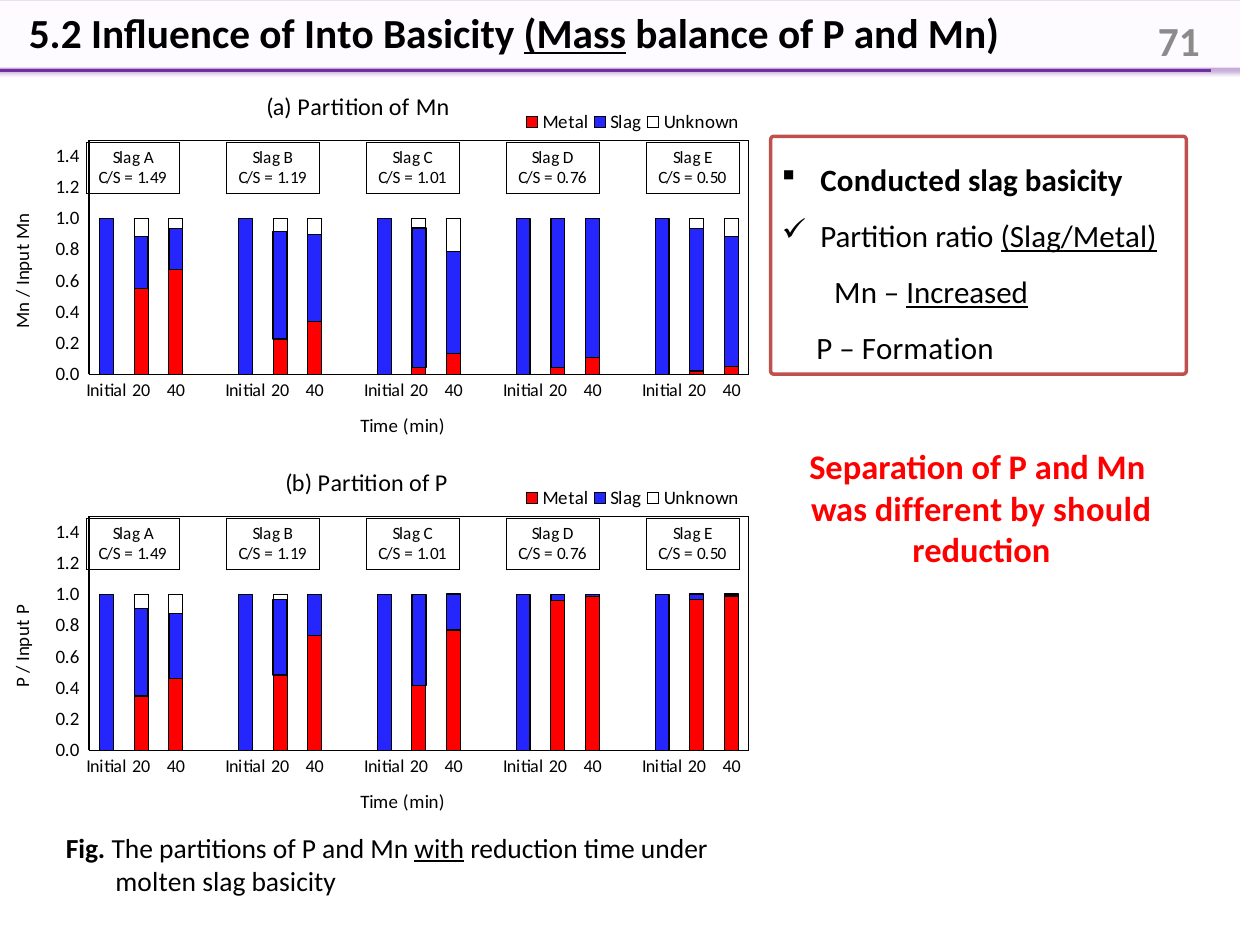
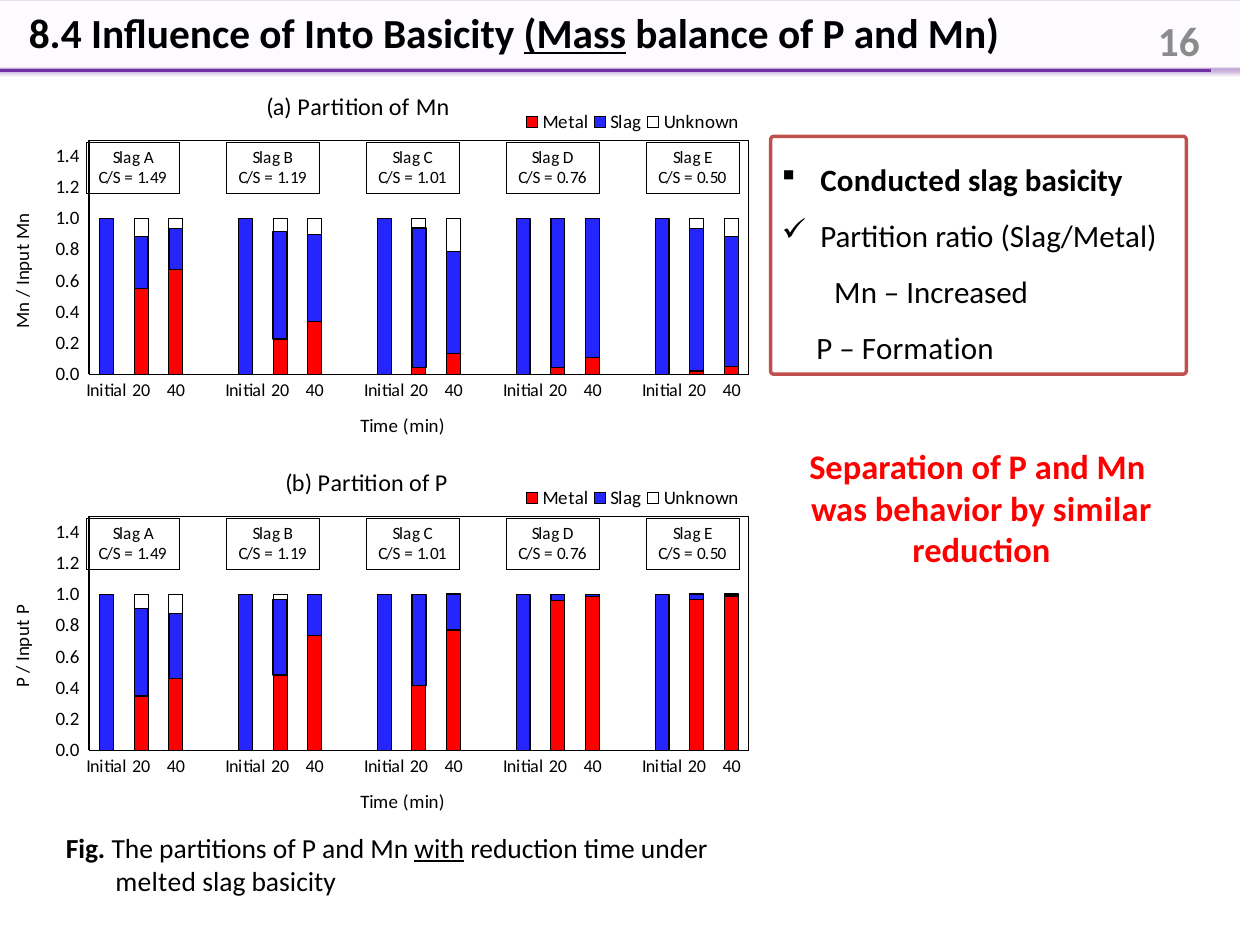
5.2: 5.2 -> 8.4
71: 71 -> 16
Slag/Metal underline: present -> none
Increased underline: present -> none
different: different -> behavior
should: should -> similar
molten: molten -> melted
